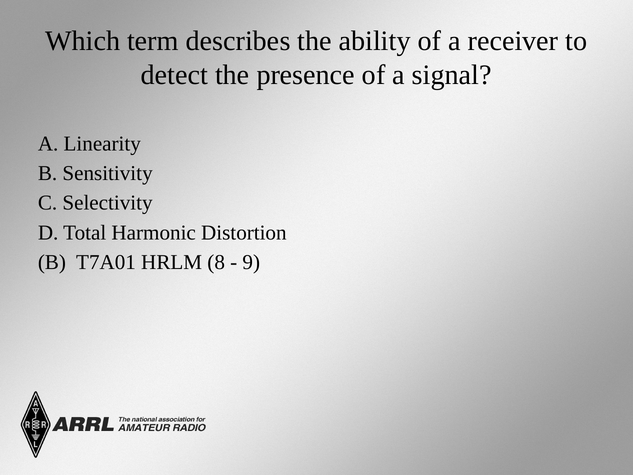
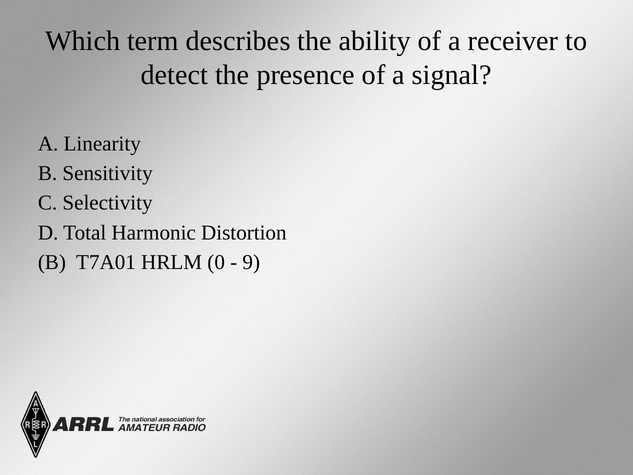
8: 8 -> 0
